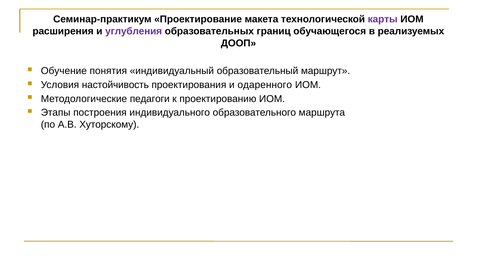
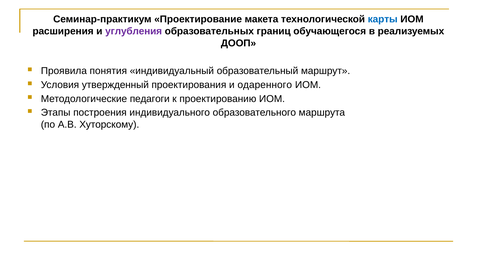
карты colour: purple -> blue
Обучение: Обучение -> Проявила
настойчивость: настойчивость -> утвержденный
